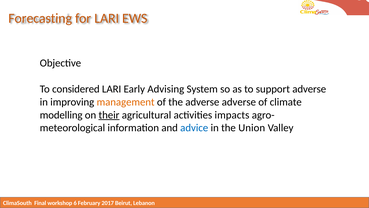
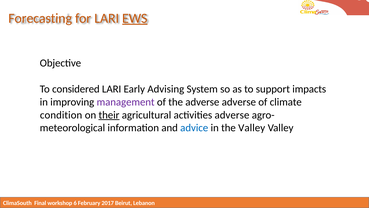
EWS at (135, 18) underline: none -> present
support adverse: adverse -> impacts
management colour: orange -> purple
modelling: modelling -> condition
activities impacts: impacts -> adverse
the Union: Union -> Valley
